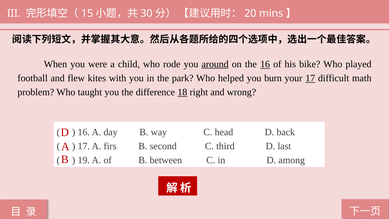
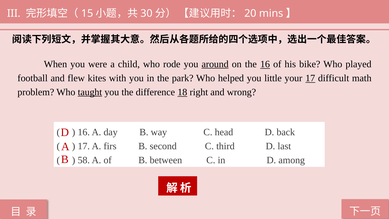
burn: burn -> little
taught underline: none -> present
19: 19 -> 58
